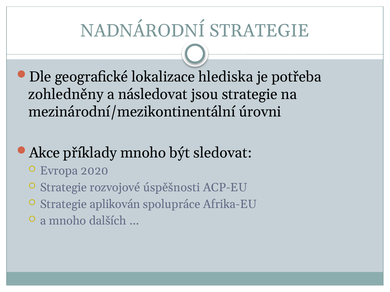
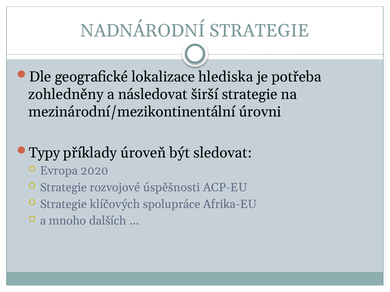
jsou: jsou -> širší
Akce: Akce -> Typy
příklady mnoho: mnoho -> úroveň
aplikován: aplikován -> klíčových
